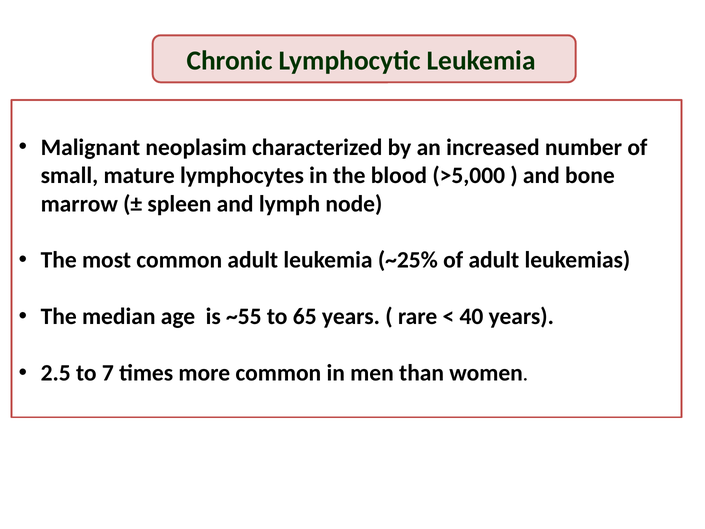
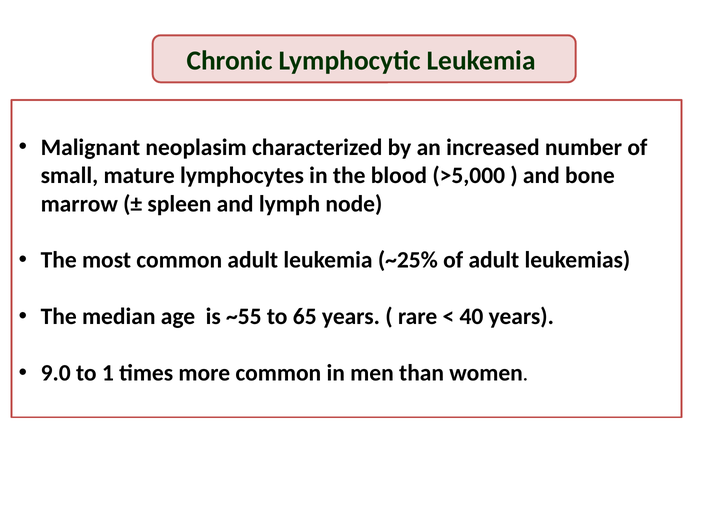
2.5: 2.5 -> 9.0
7: 7 -> 1
